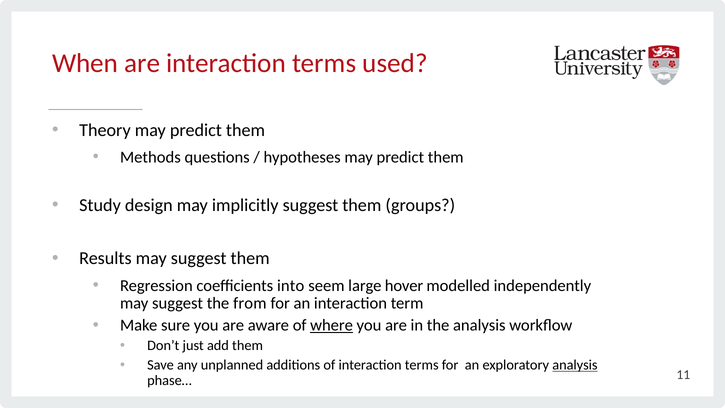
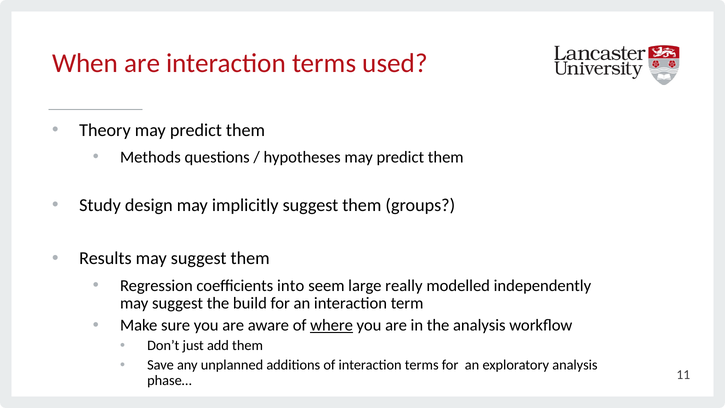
hover: hover -> really
from: from -> build
analysis at (575, 365) underline: present -> none
